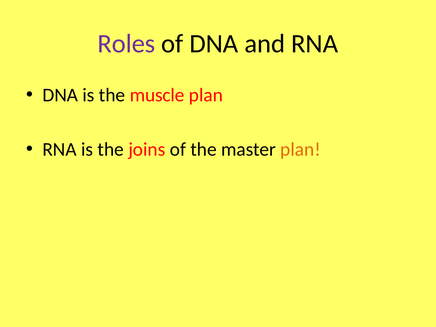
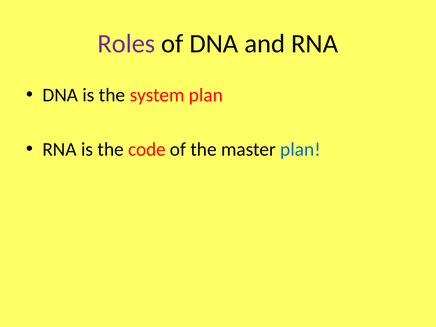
muscle: muscle -> system
joins: joins -> code
plan at (300, 149) colour: orange -> blue
